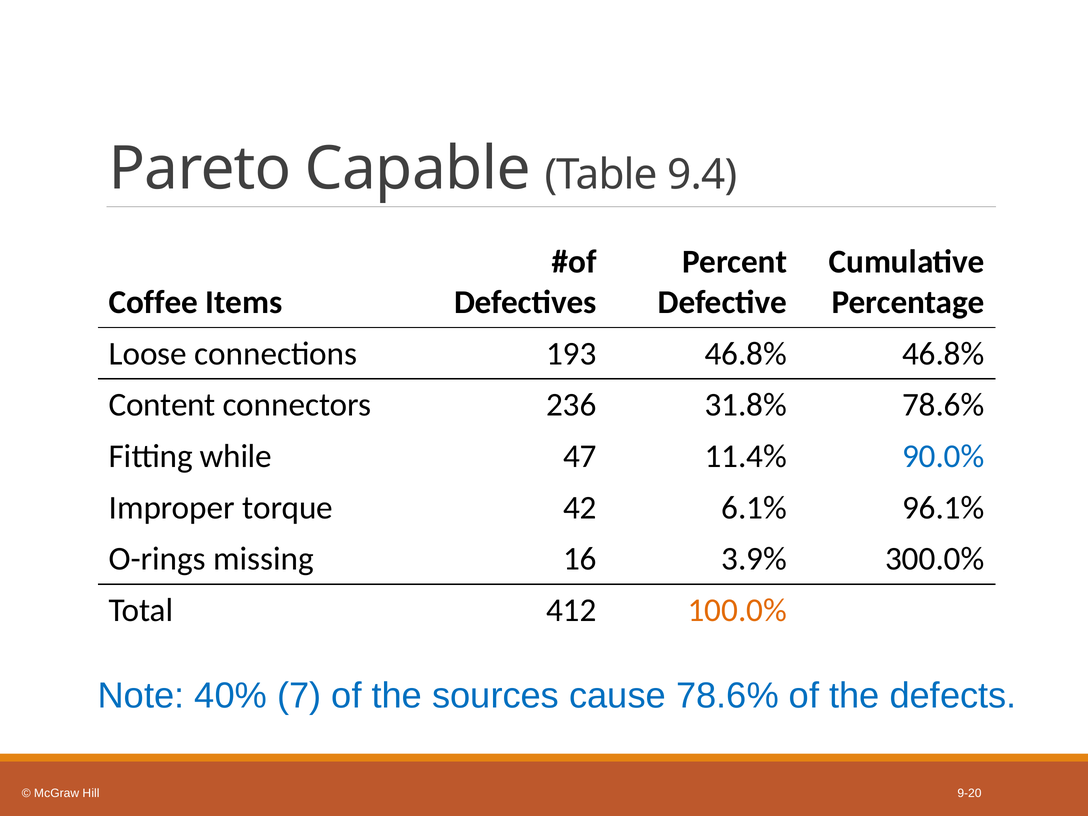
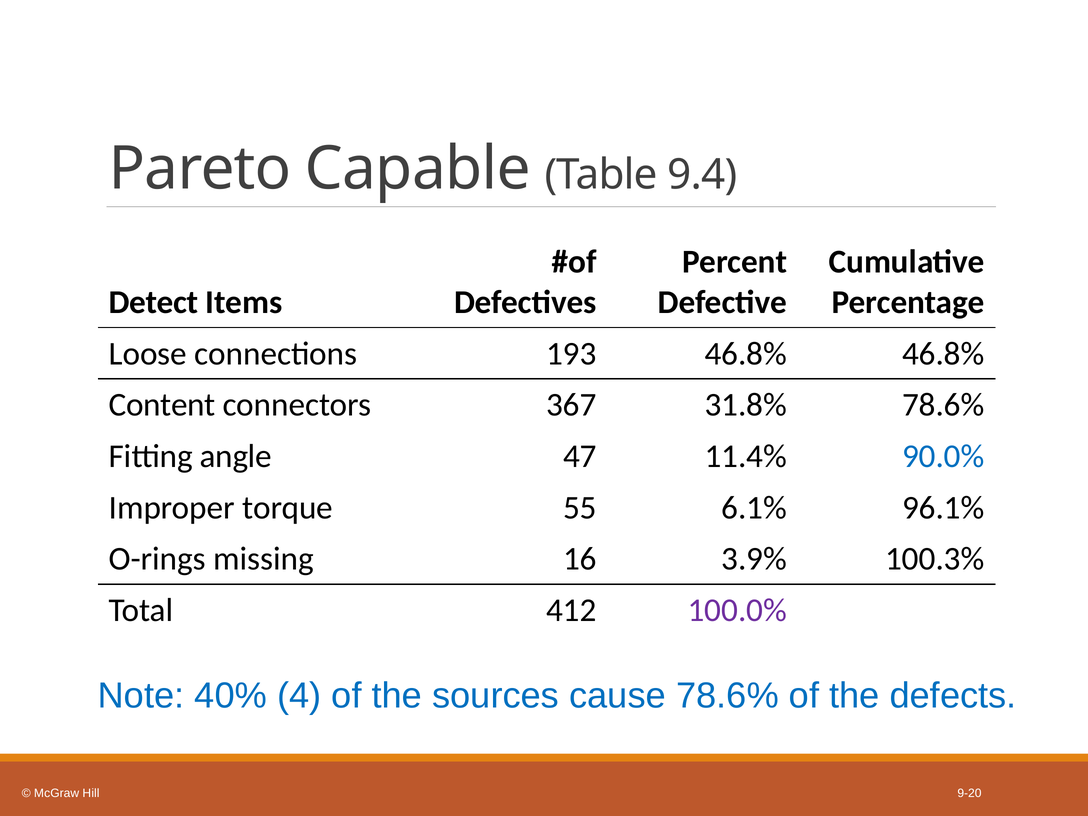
Coffee: Coffee -> Detect
236: 236 -> 367
while: while -> angle
42: 42 -> 55
300.0%: 300.0% -> 100.3%
100.0% colour: orange -> purple
7: 7 -> 4
